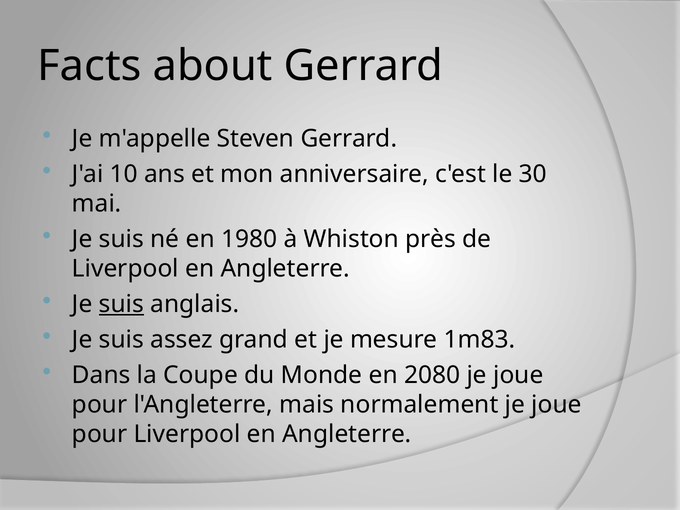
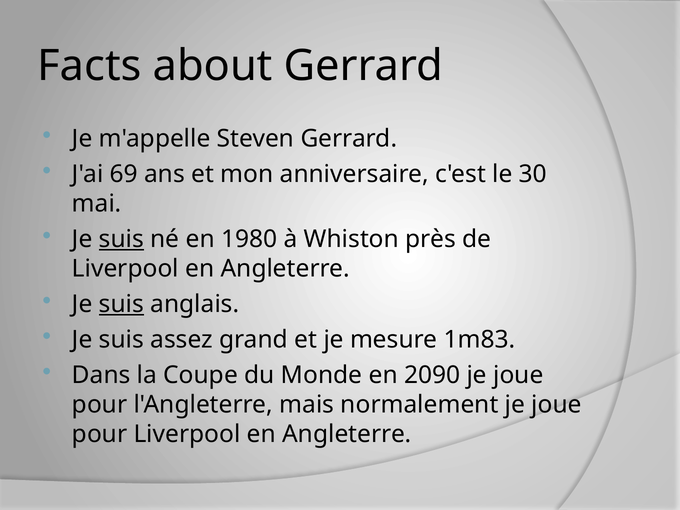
10: 10 -> 69
suis at (121, 239) underline: none -> present
2080: 2080 -> 2090
